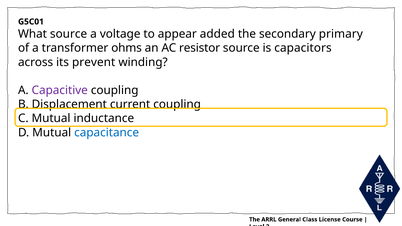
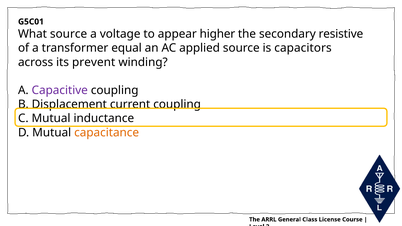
added: added -> higher
primary: primary -> resistive
ohms: ohms -> equal
resistor: resistor -> applied
capacitance colour: blue -> orange
